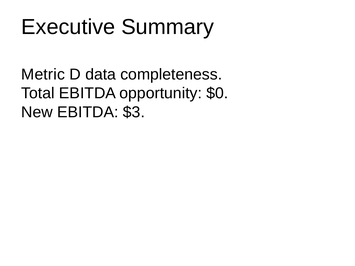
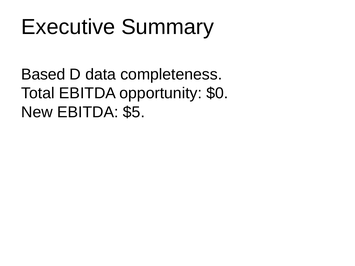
Metric: Metric -> Based
$3: $3 -> $5
